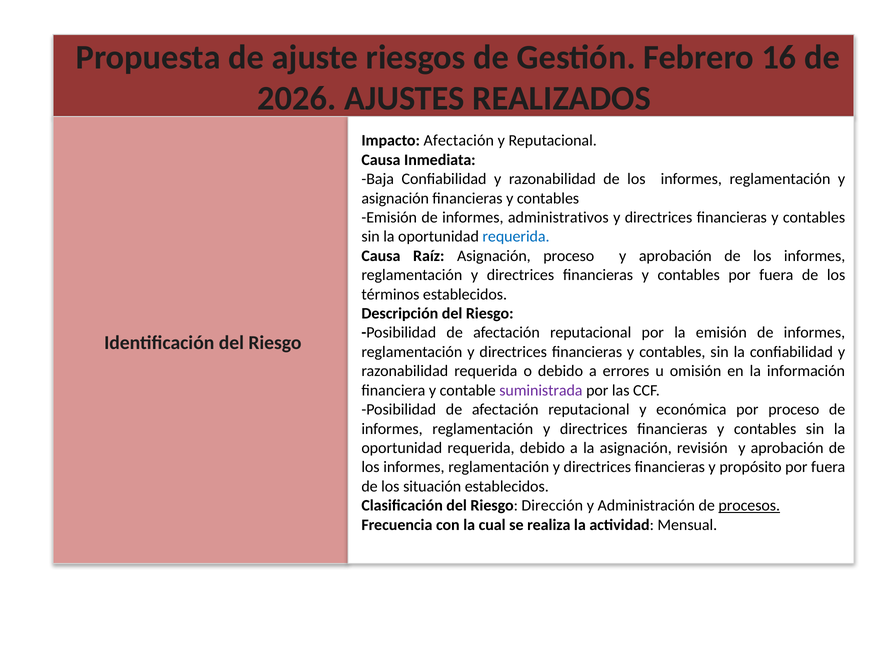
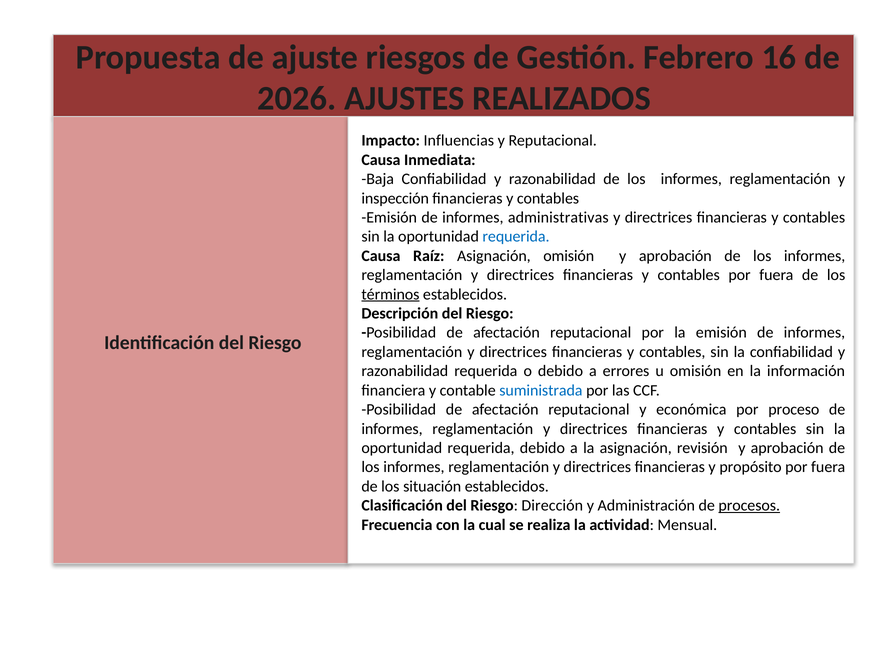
Impacto Afectación: Afectación -> Influencias
asignación at (395, 198): asignación -> inspección
administrativos: administrativos -> administrativas
Asignación proceso: proceso -> omisión
términos underline: none -> present
suministrada colour: purple -> blue
